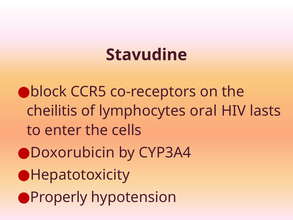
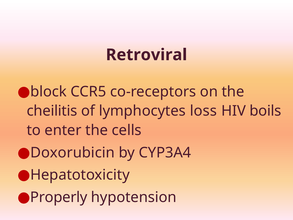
Stavudine: Stavudine -> Retroviral
oral: oral -> loss
lasts: lasts -> boils
